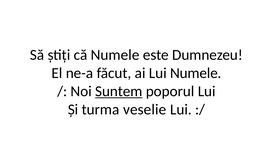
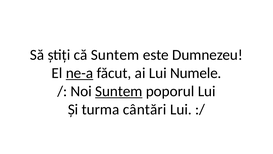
că Numele: Numele -> Suntem
ne-a underline: none -> present
veselie: veselie -> cântări
